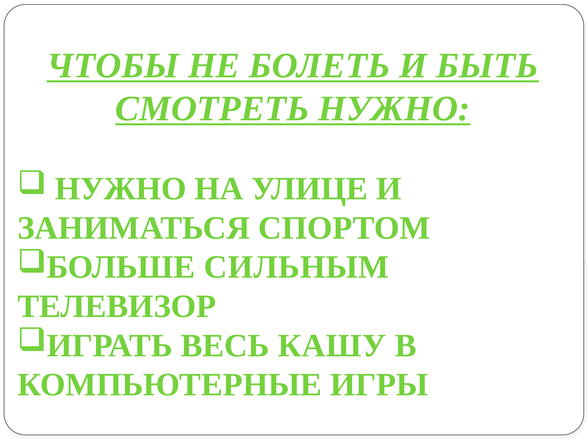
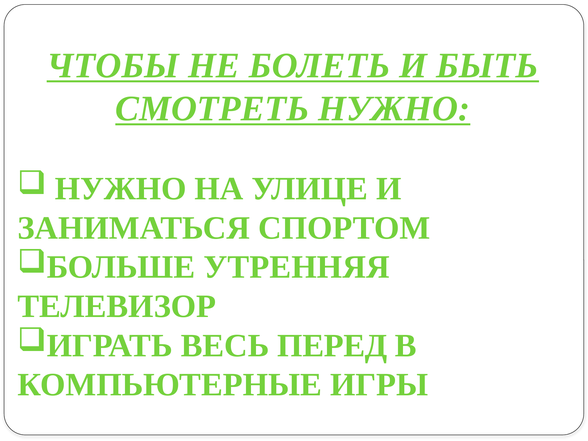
СИЛЬНЫМ: СИЛЬНЫМ -> УТРЕННЯЯ
КАШУ: КАШУ -> ПЕРЕД
